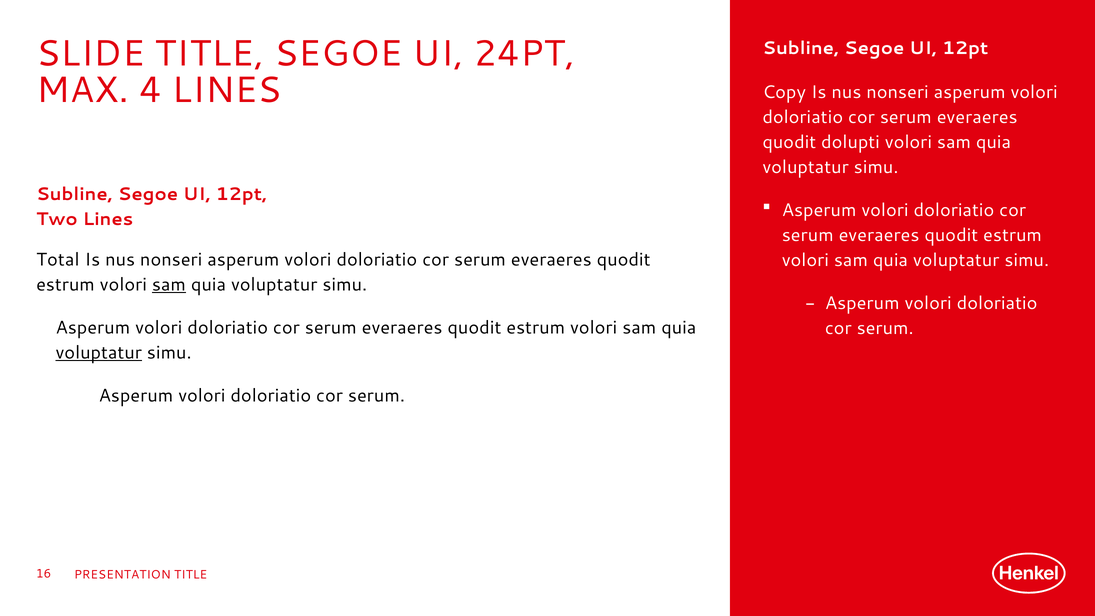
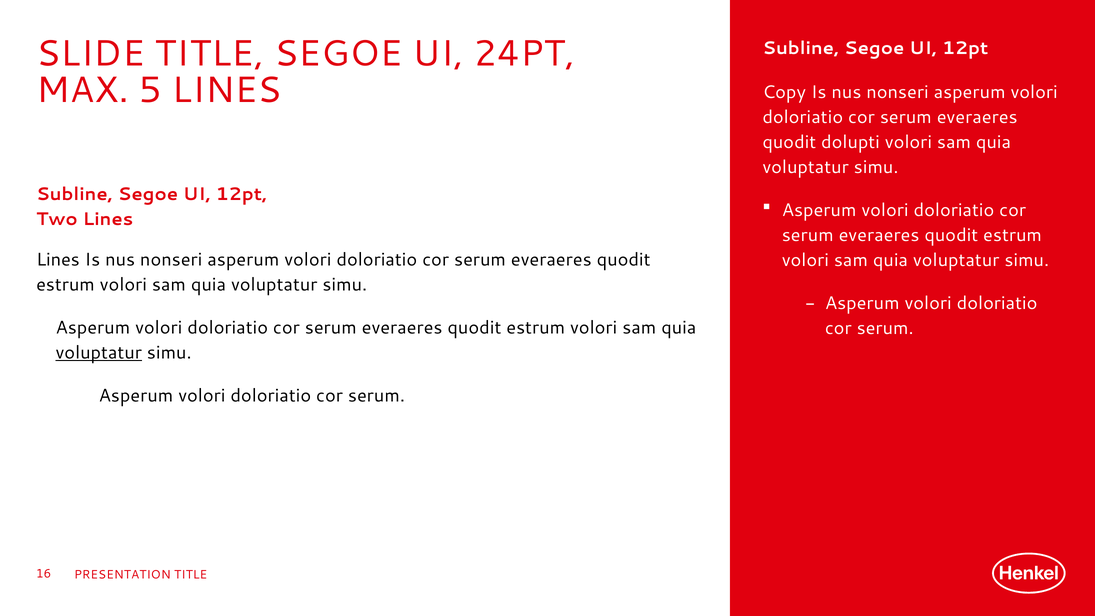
4: 4 -> 5
Total at (58, 260): Total -> Lines
sam at (169, 285) underline: present -> none
